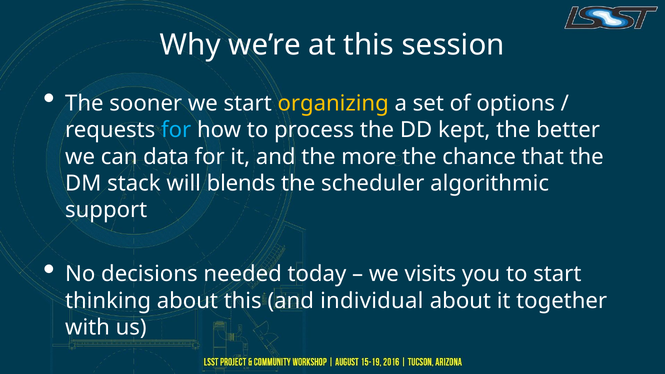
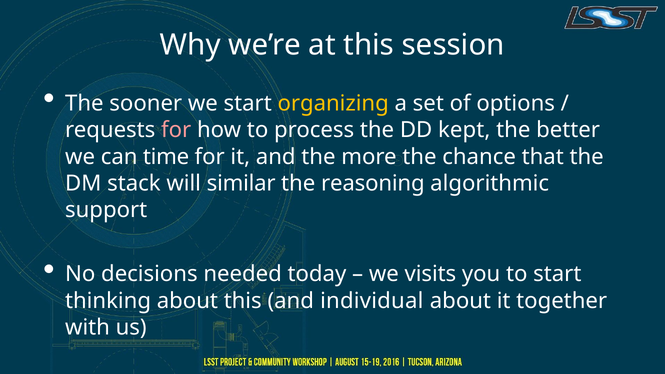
for at (176, 130) colour: light blue -> pink
data: data -> time
blends: blends -> similar
scheduler: scheduler -> reasoning
